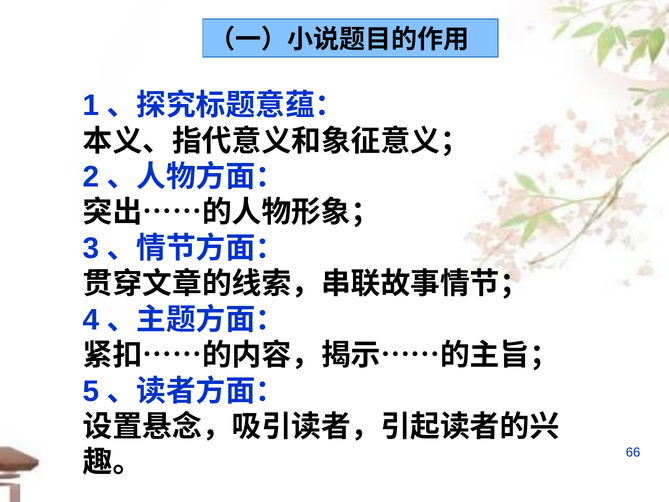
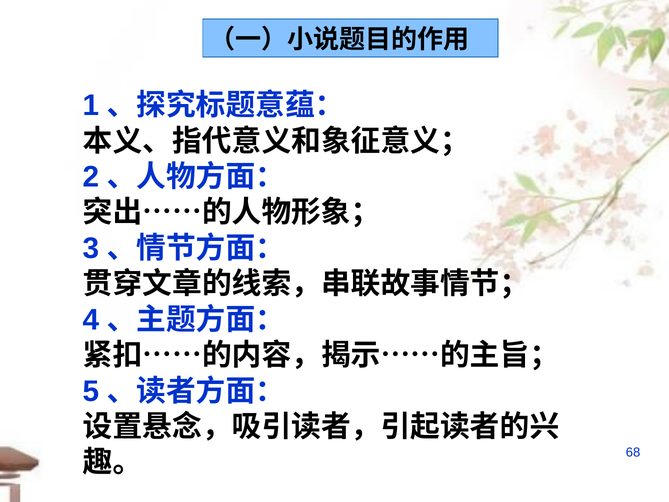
66: 66 -> 68
